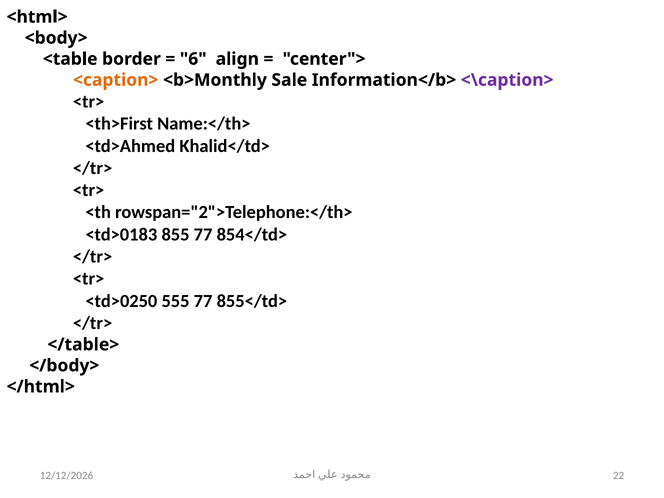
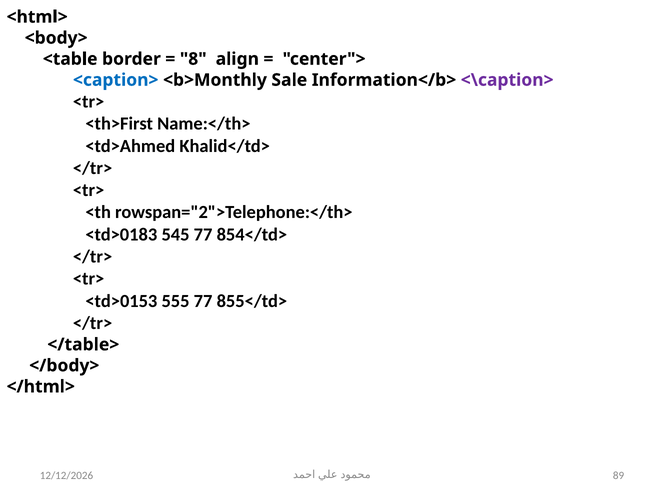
6: 6 -> 8
<caption> colour: orange -> blue
855: 855 -> 545
<td>0250: <td>0250 -> <td>0153
22: 22 -> 89
